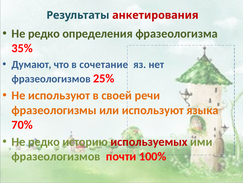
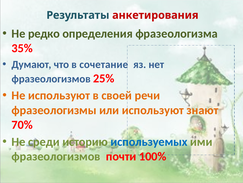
языка: языка -> знают
редко at (44, 141): редко -> среди
используемых colour: red -> blue
